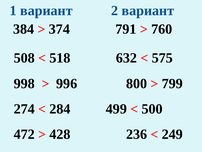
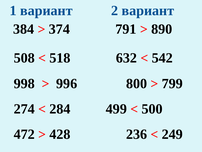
760: 760 -> 890
575: 575 -> 542
